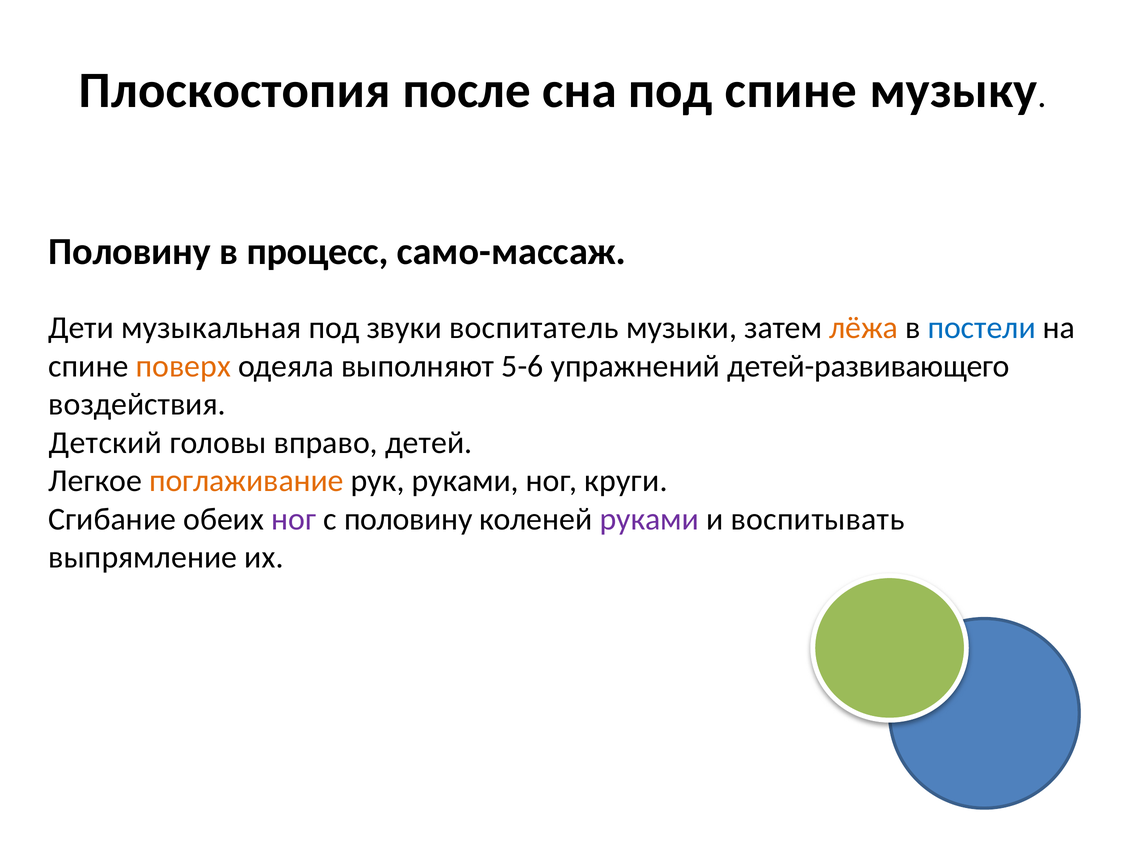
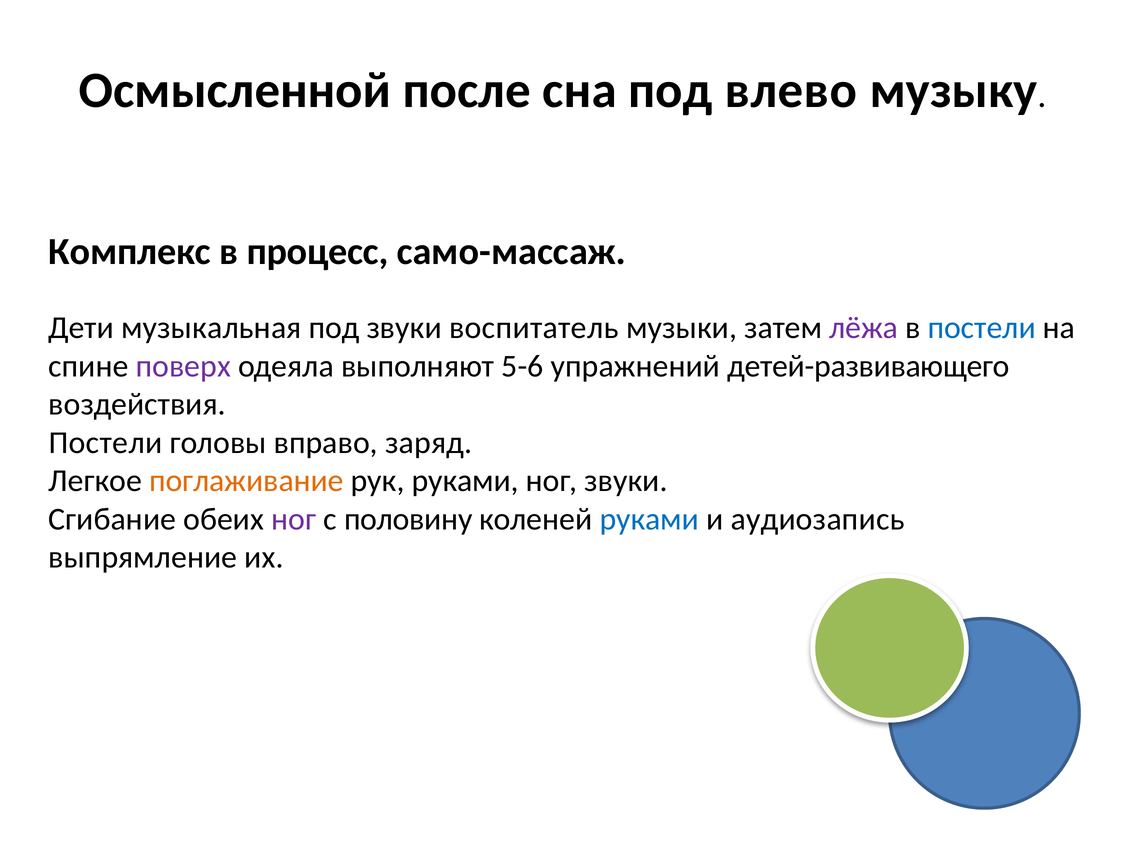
Плоскостопия: Плоскостопия -> Осмысленной
под спине: спине -> влево
Половину at (130, 252): Половину -> Комплекс
лёжа colour: orange -> purple
поверх colour: orange -> purple
Детский at (106, 443): Детский -> Постели
детей: детей -> заряд
ног круги: круги -> звуки
руками at (649, 519) colour: purple -> blue
воспитывать: воспитывать -> аудиозапись
